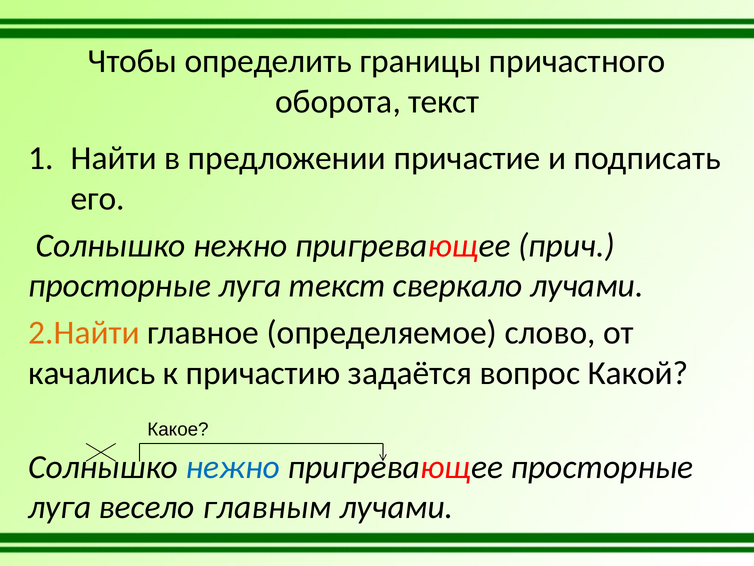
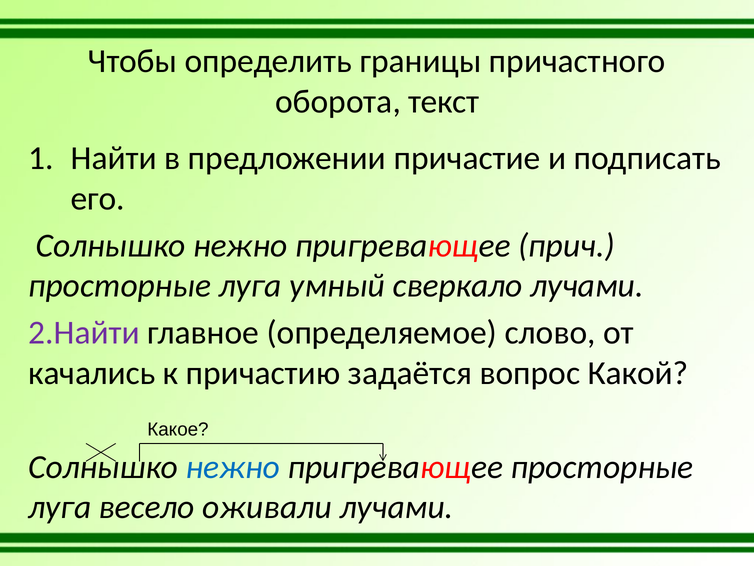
луга текст: текст -> умный
2.Найти colour: orange -> purple
главным: главным -> оживали
